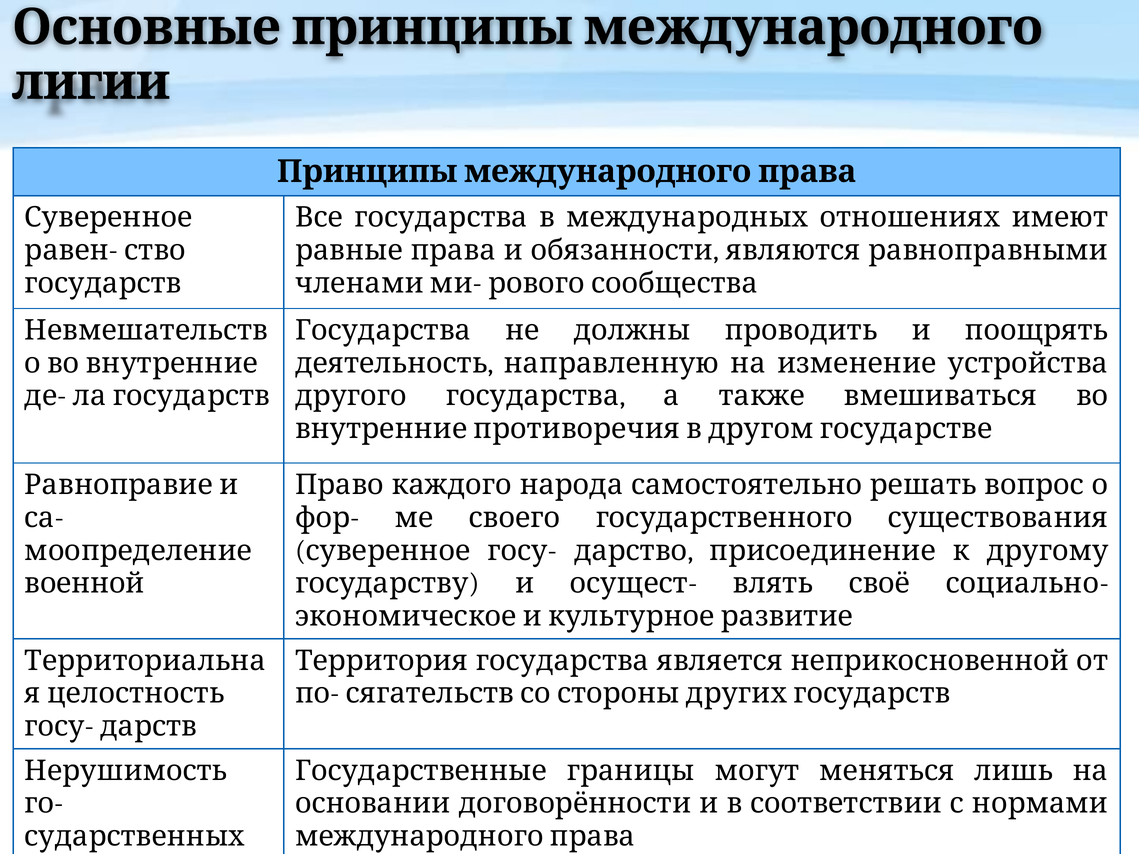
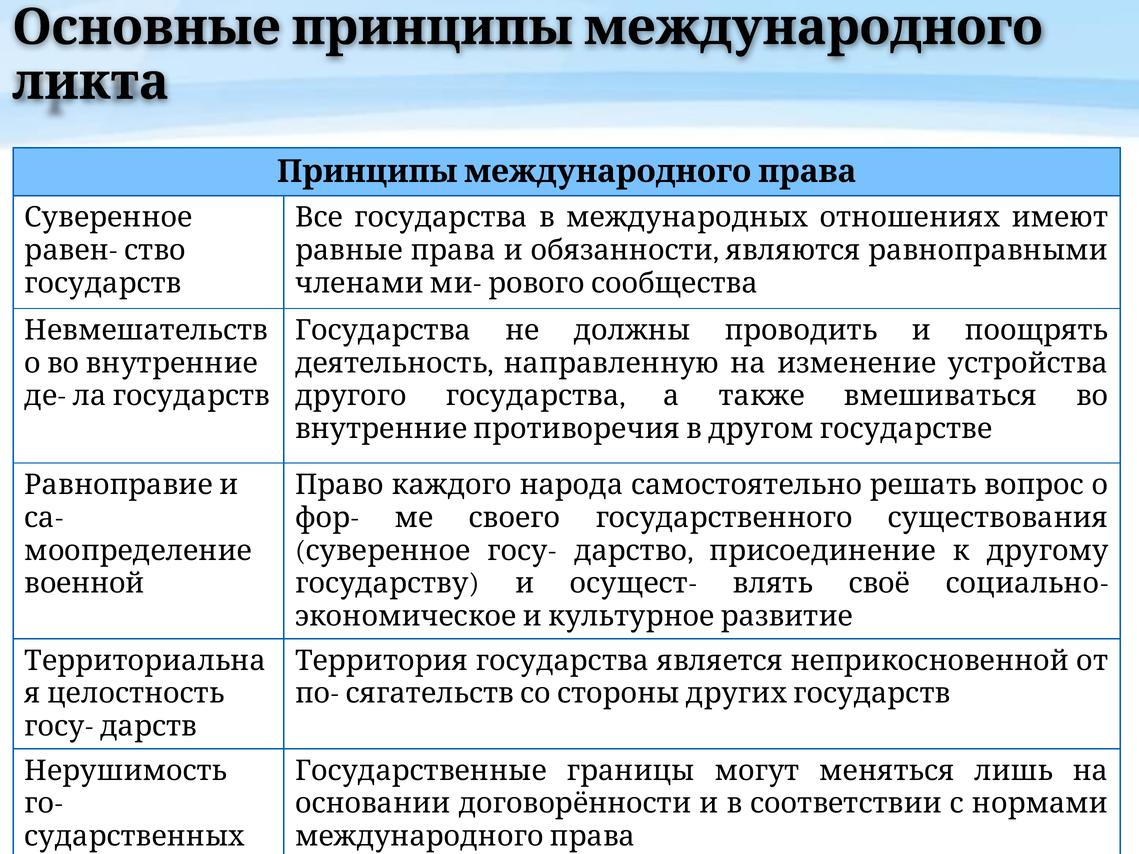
лигии: лигии -> ликта
